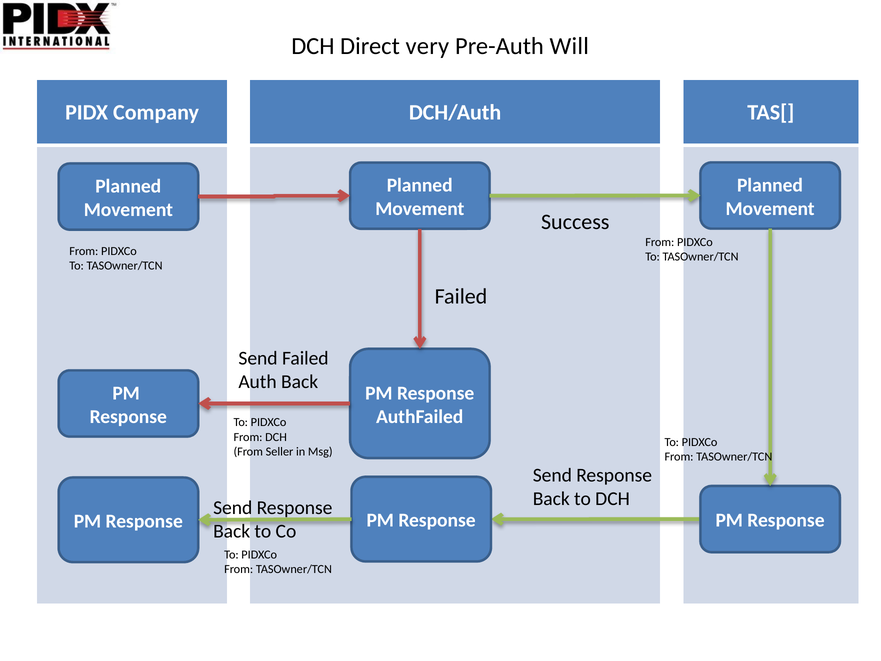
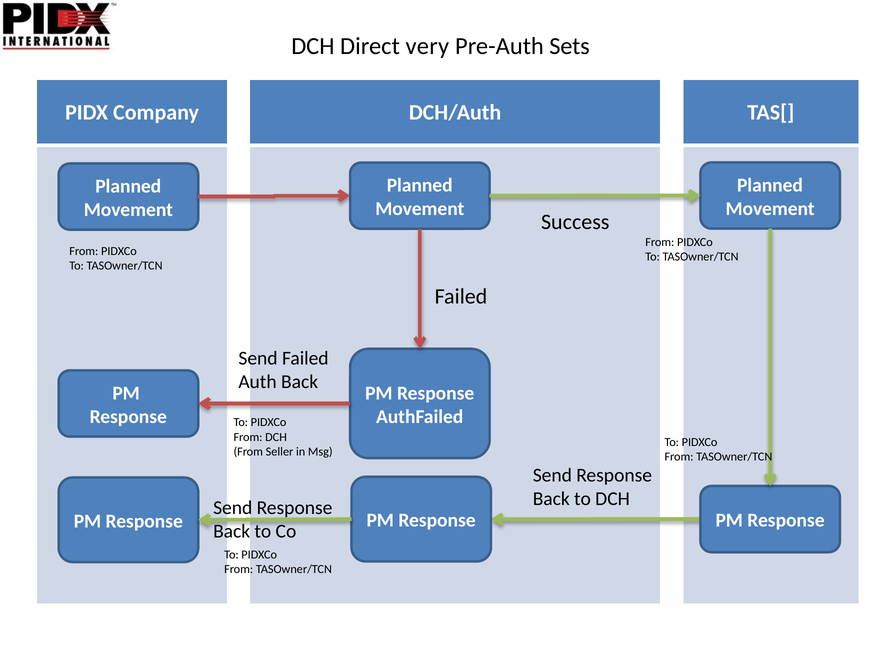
Will: Will -> Sets
